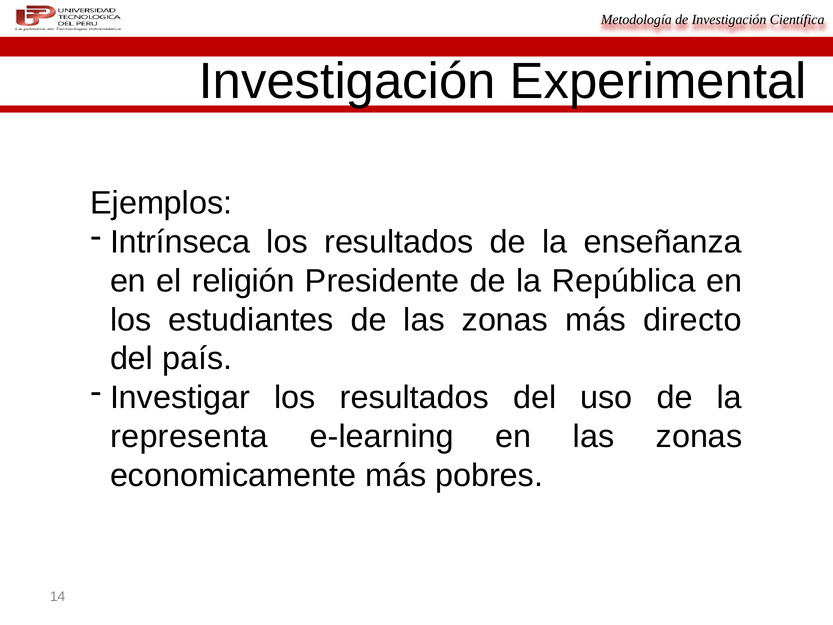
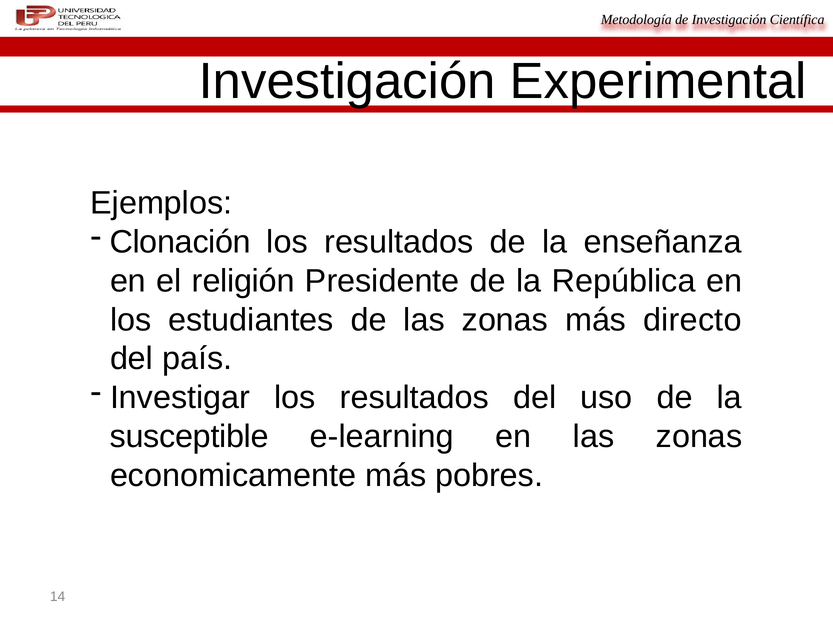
Intrínseca: Intrínseca -> Clonación
representa: representa -> susceptible
